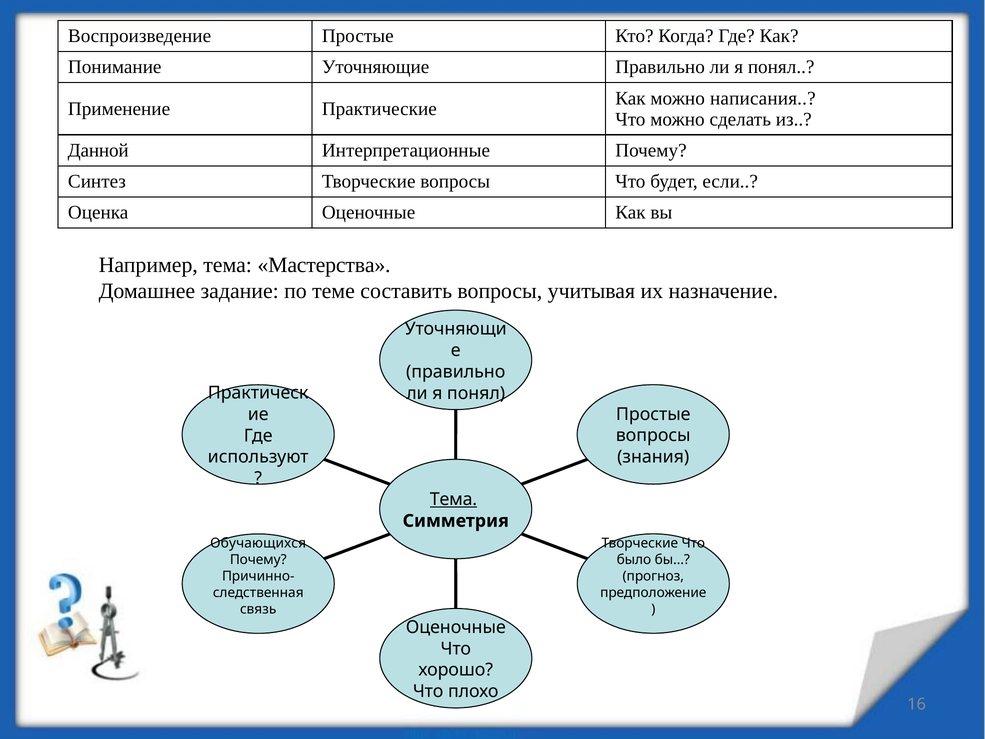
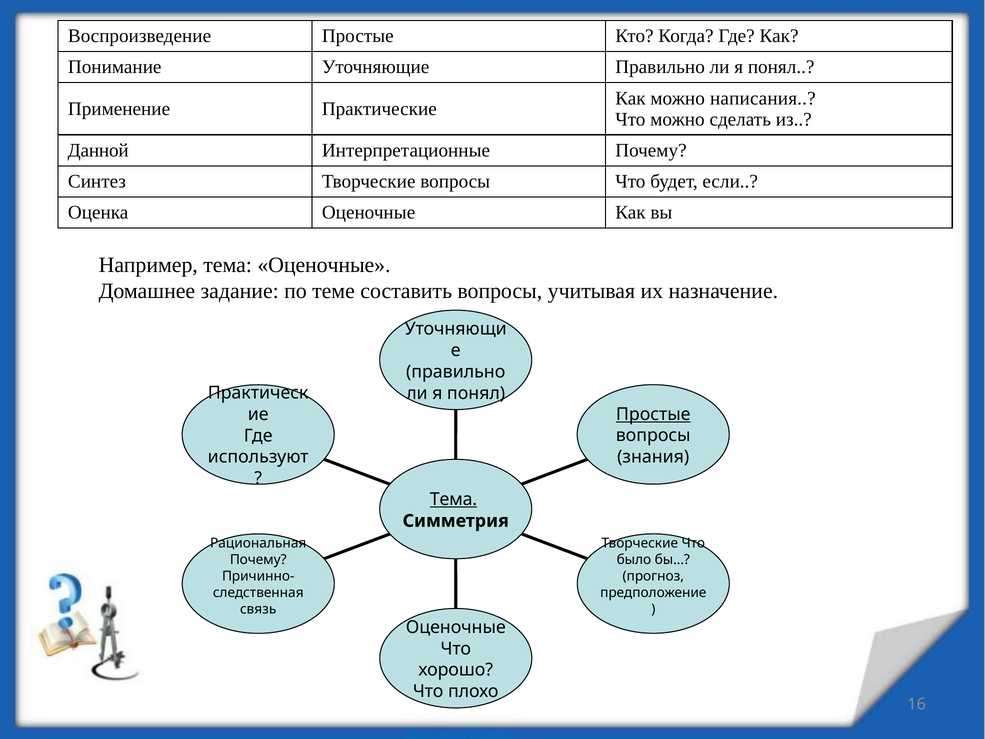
тема Мастерства: Мастерства -> Оценочные
Простые at (653, 414) underline: none -> present
Обучающихся: Обучающихся -> Рациональная
